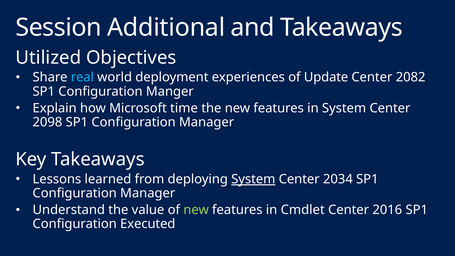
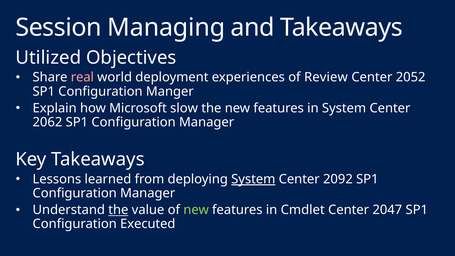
Additional: Additional -> Managing
real colour: light blue -> pink
Update: Update -> Review
2082: 2082 -> 2052
time: time -> slow
2098: 2098 -> 2062
2034: 2034 -> 2092
the at (118, 210) underline: none -> present
2016: 2016 -> 2047
